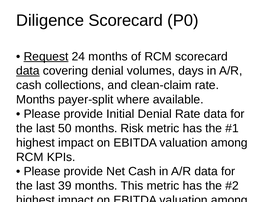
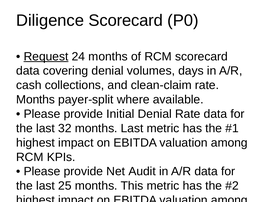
data at (28, 71) underline: present -> none
50: 50 -> 32
months Risk: Risk -> Last
Net Cash: Cash -> Audit
39: 39 -> 25
